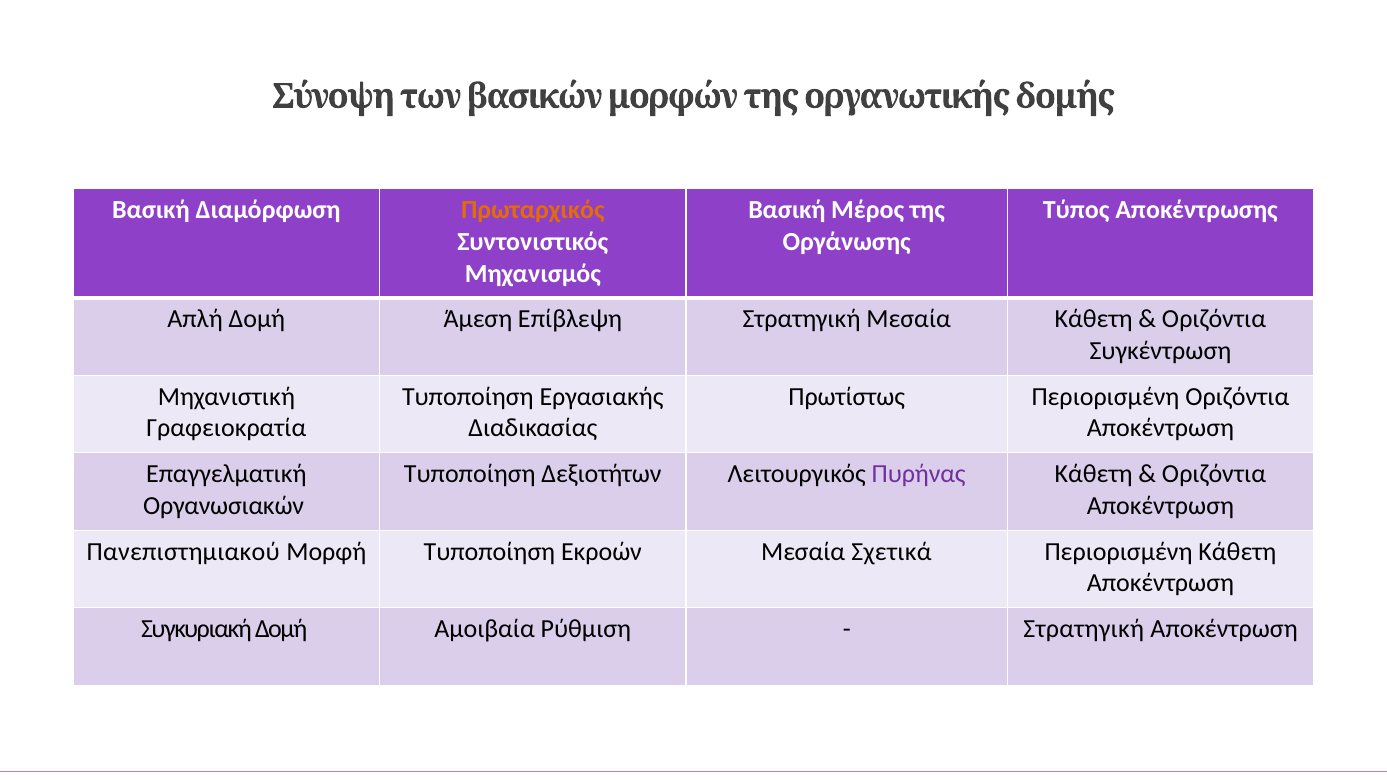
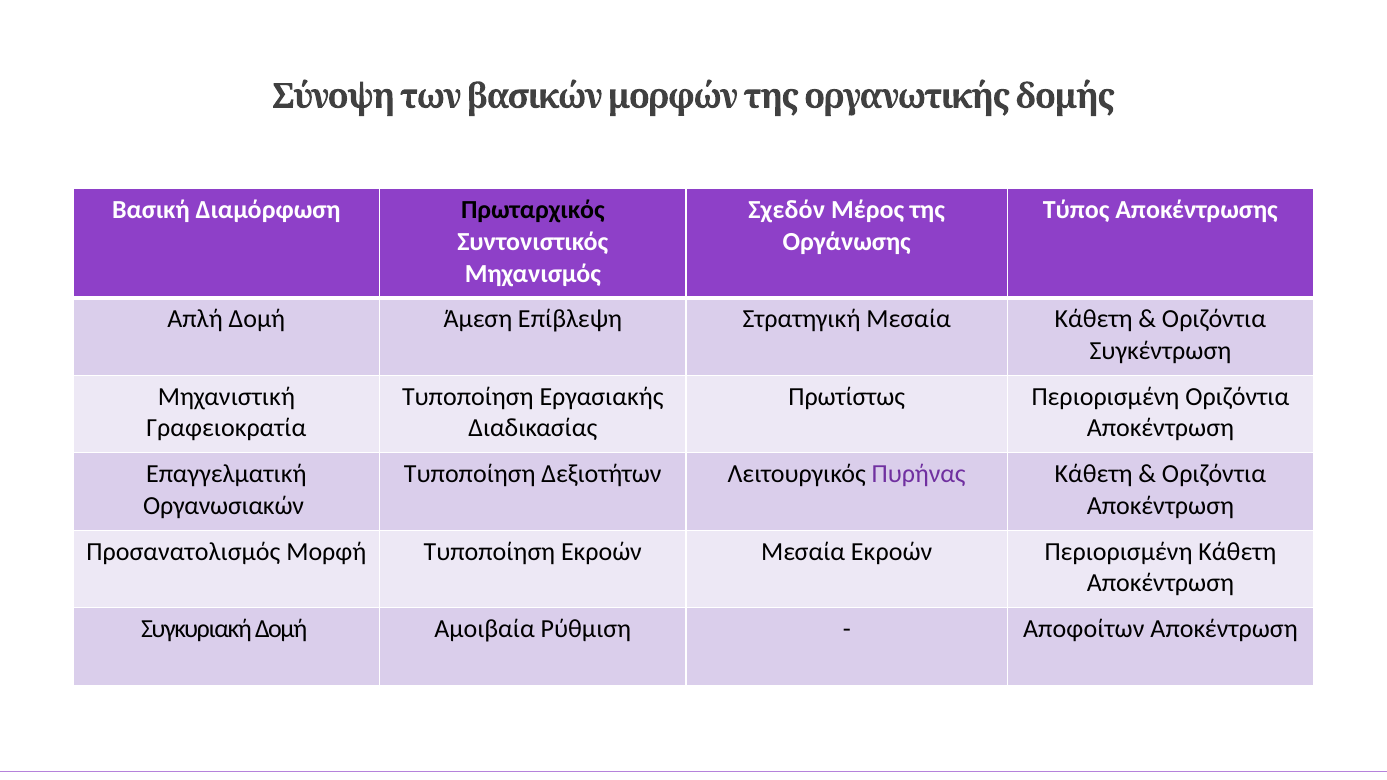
Πρωταρχικός colour: orange -> black
Βασική at (787, 210): Βασική -> Σχεδόν
Πανεπιστημιακού: Πανεπιστημιακού -> Προσανατολισμός
Μεσαία Σχετικά: Σχετικά -> Εκροών
Στρατηγική at (1084, 629): Στρατηγική -> Αποφοίτων
